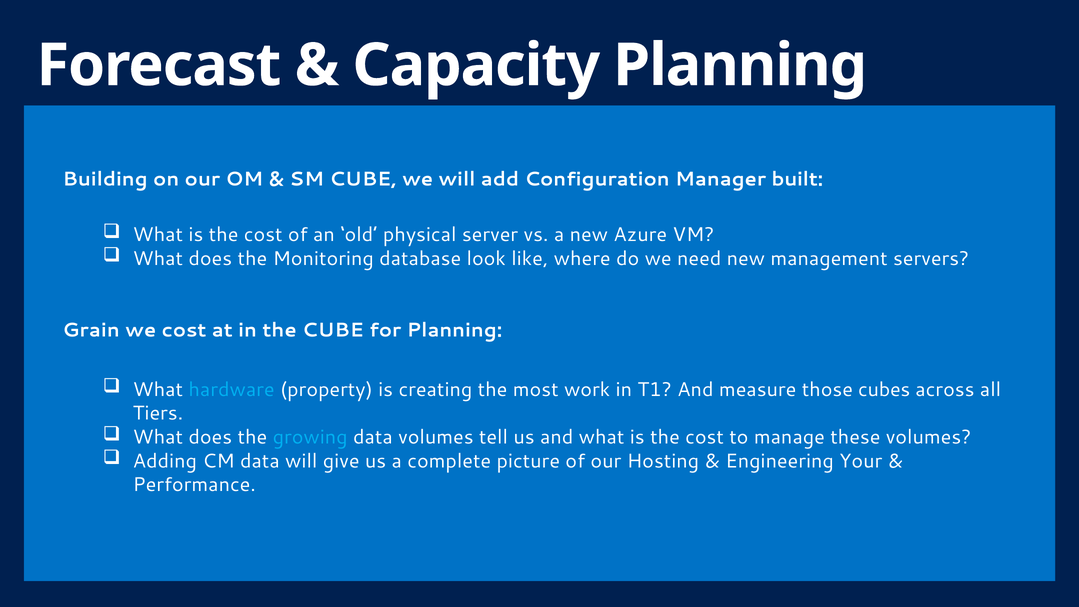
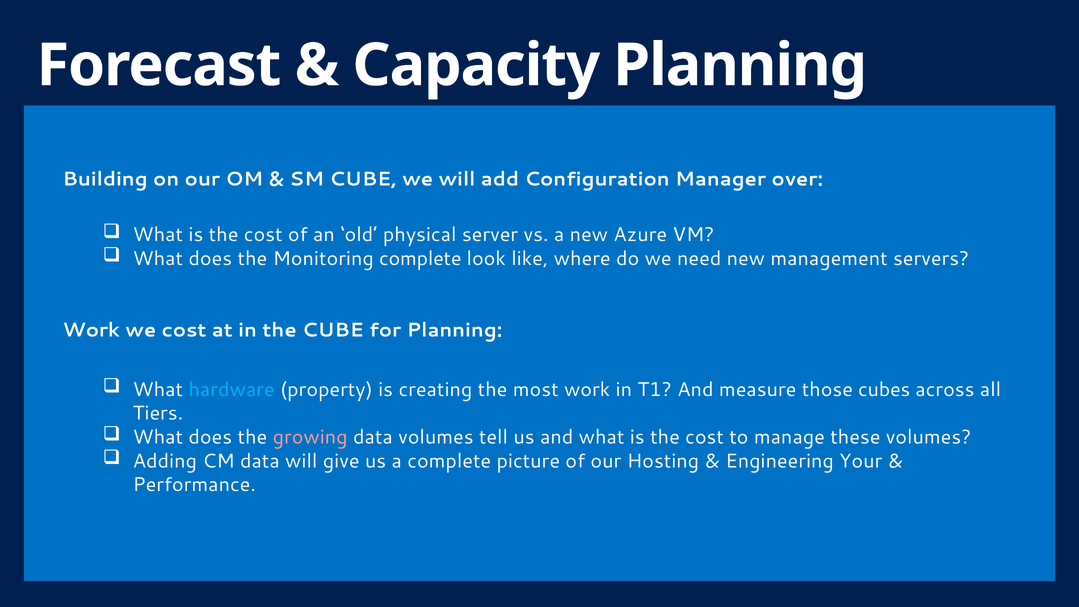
built: built -> over
Monitoring database: database -> complete
Grain at (91, 330): Grain -> Work
growing colour: light blue -> pink
